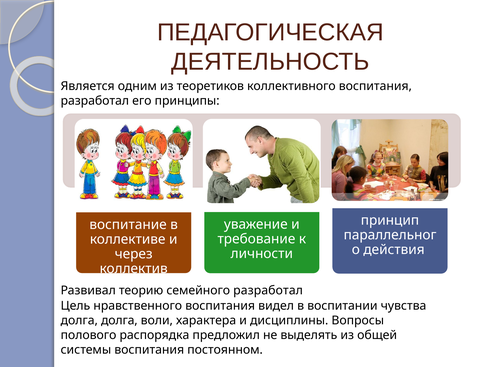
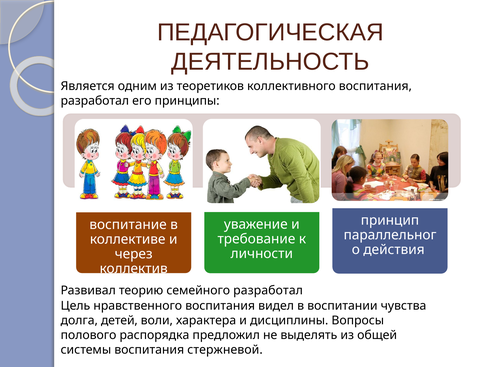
долга долга: долга -> детей
постоянном: постоянном -> стержневой
